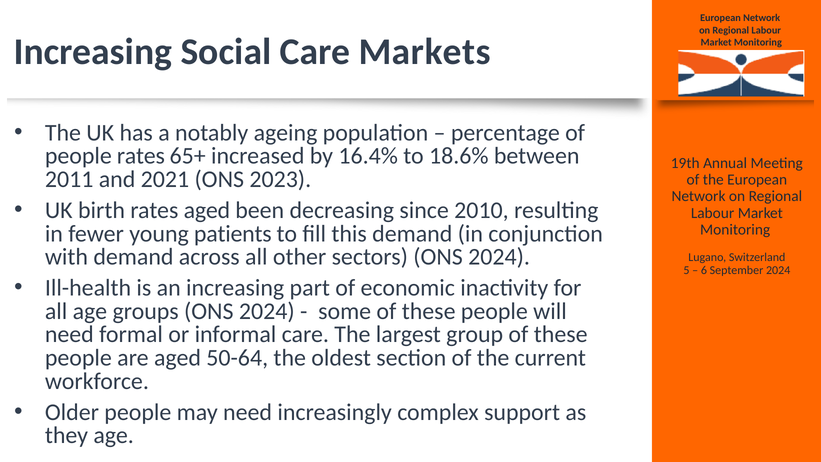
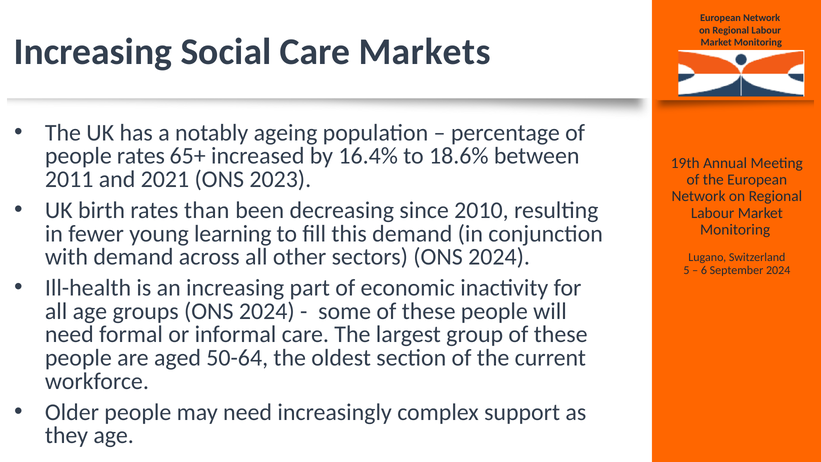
rates aged: aged -> than
patients: patients -> learning
